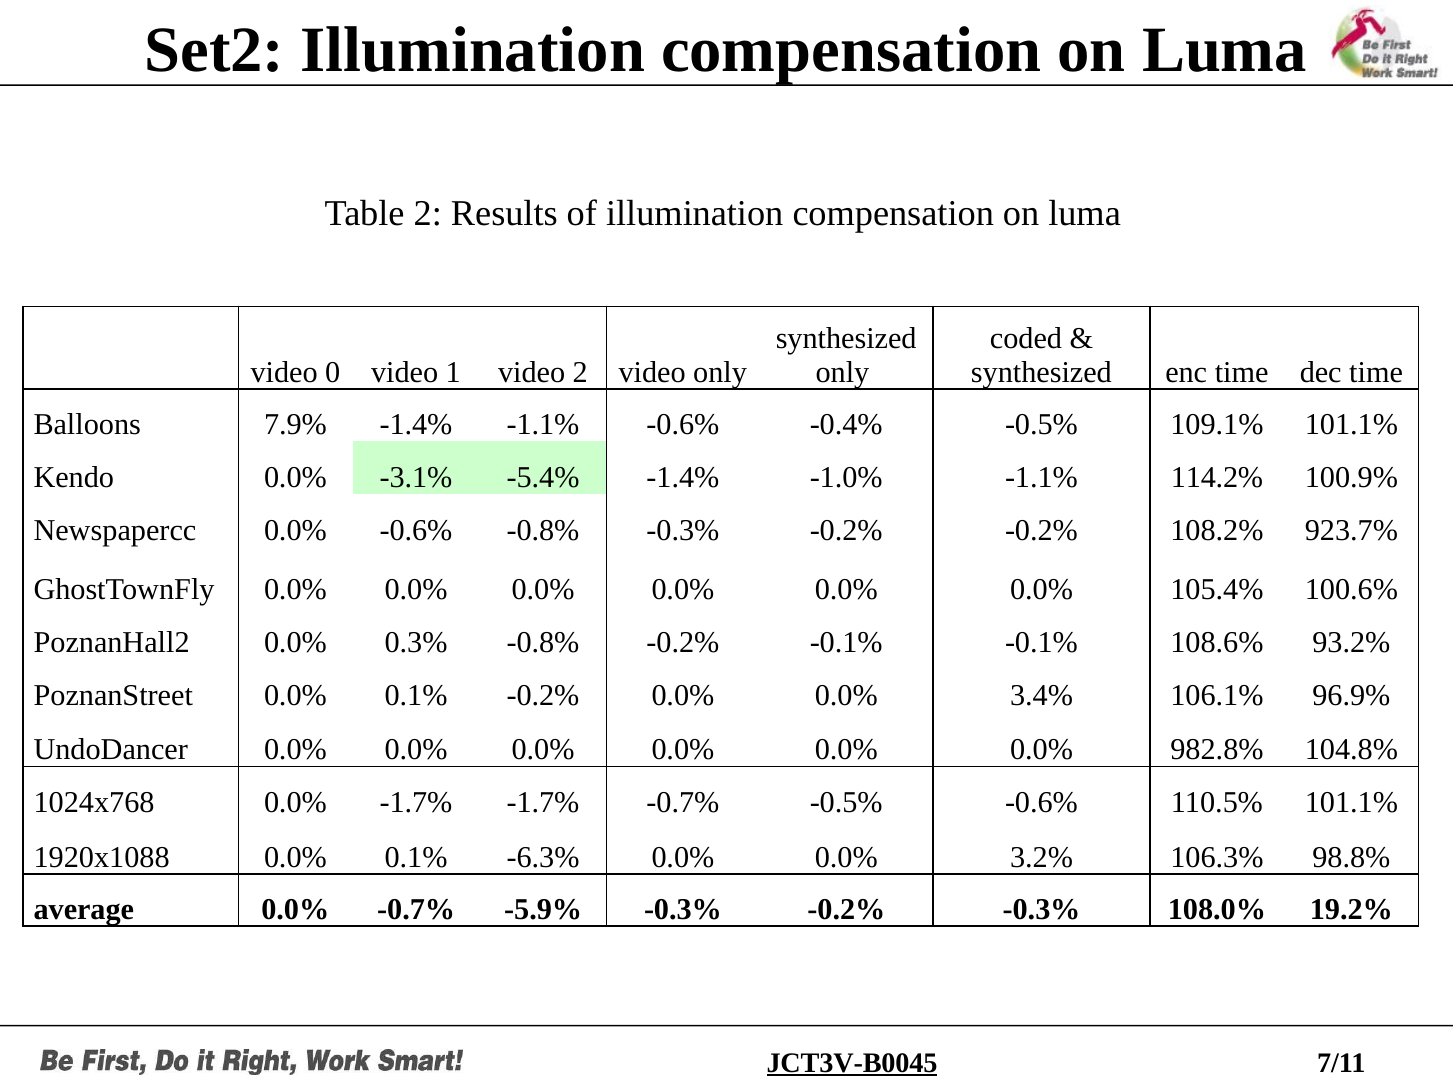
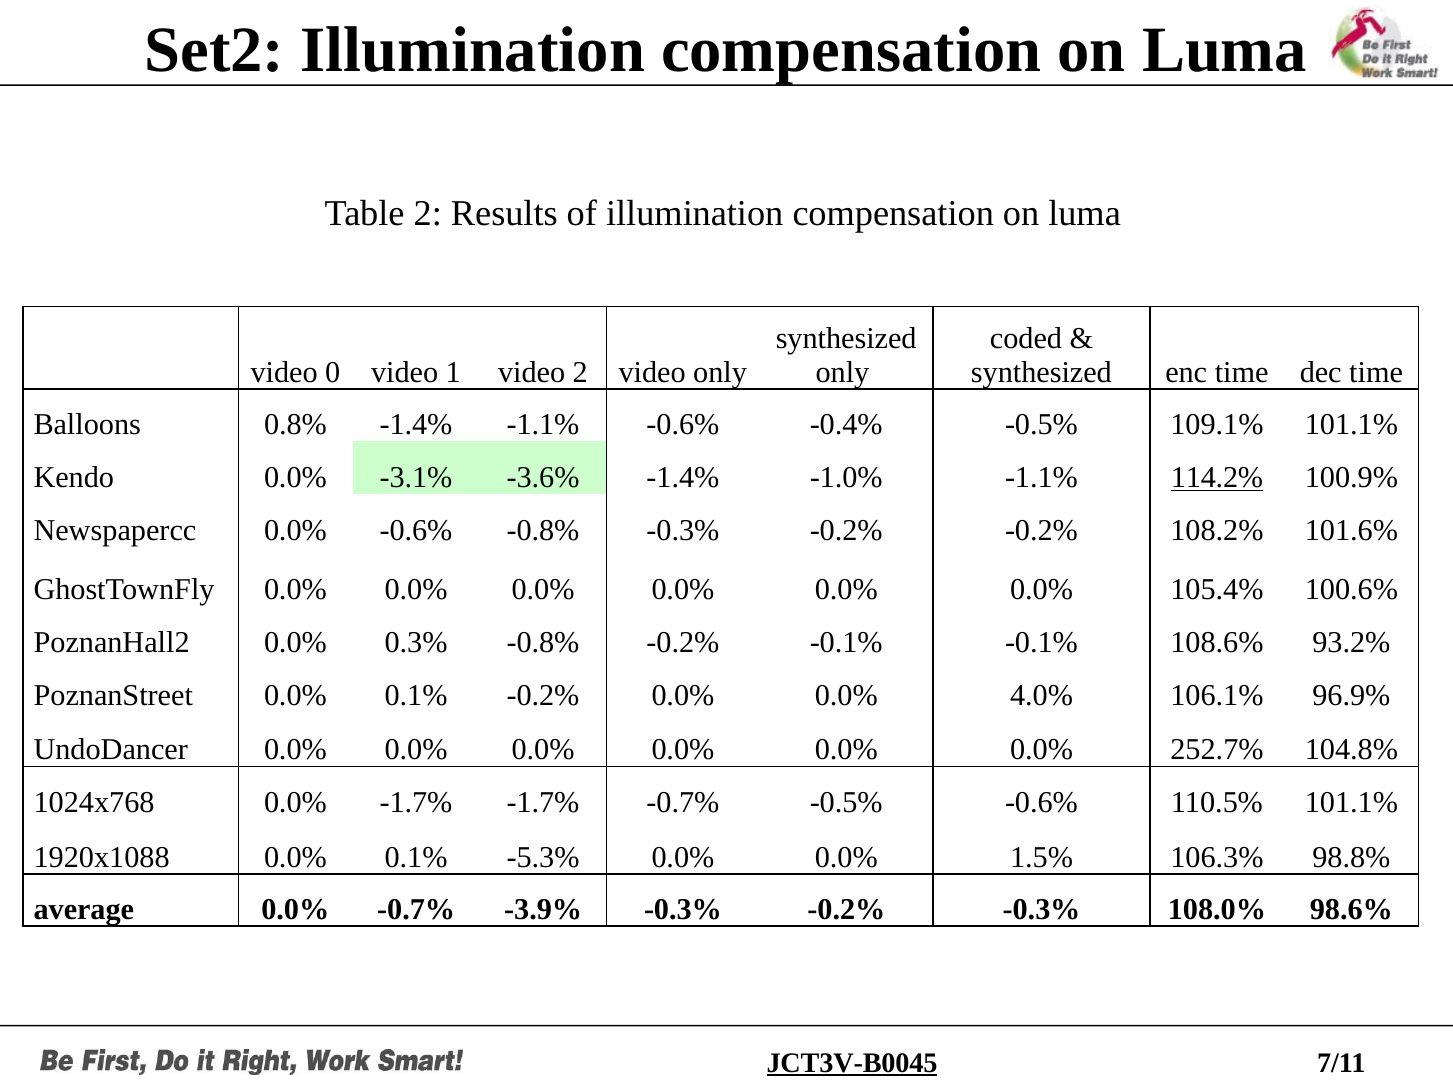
7.9%: 7.9% -> 0.8%
-5.4%: -5.4% -> -3.6%
114.2% underline: none -> present
923.7%: 923.7% -> 101.6%
3.4%: 3.4% -> 4.0%
982.8%: 982.8% -> 252.7%
-6.3%: -6.3% -> -5.3%
3.2%: 3.2% -> 1.5%
-5.9%: -5.9% -> -3.9%
19.2%: 19.2% -> 98.6%
